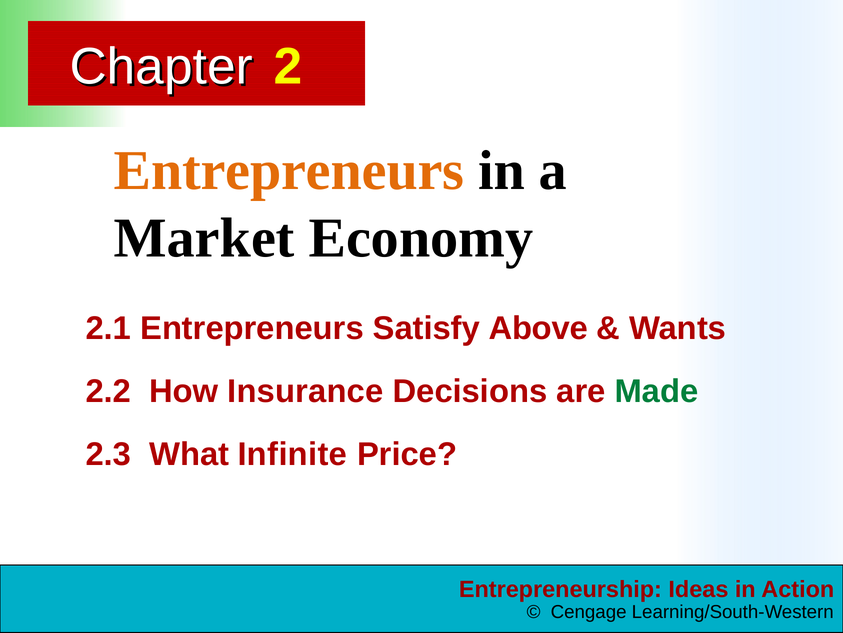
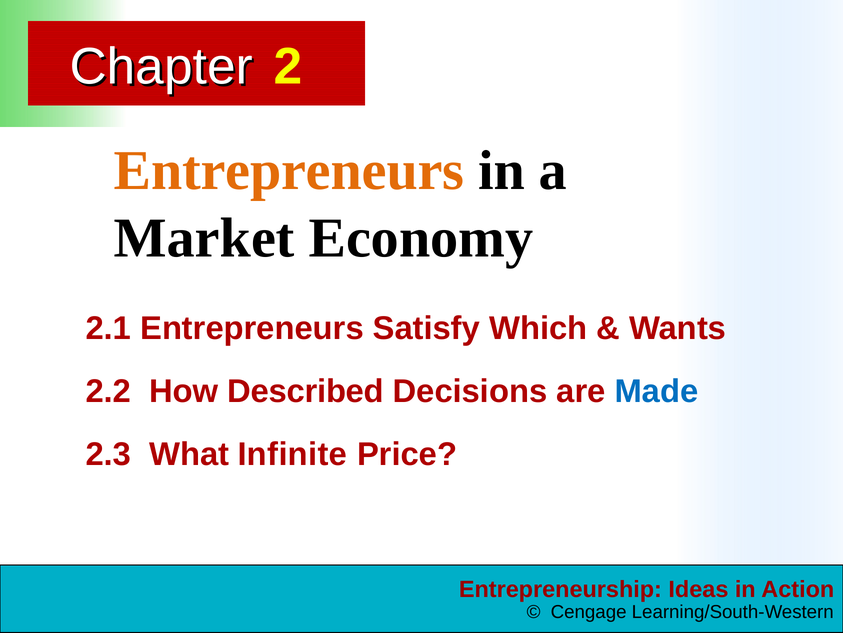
Above: Above -> Which
Insurance: Insurance -> Described
Made colour: green -> blue
